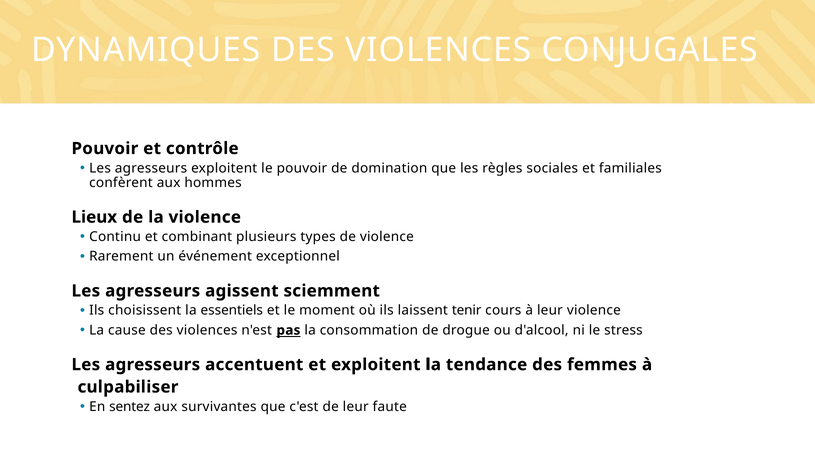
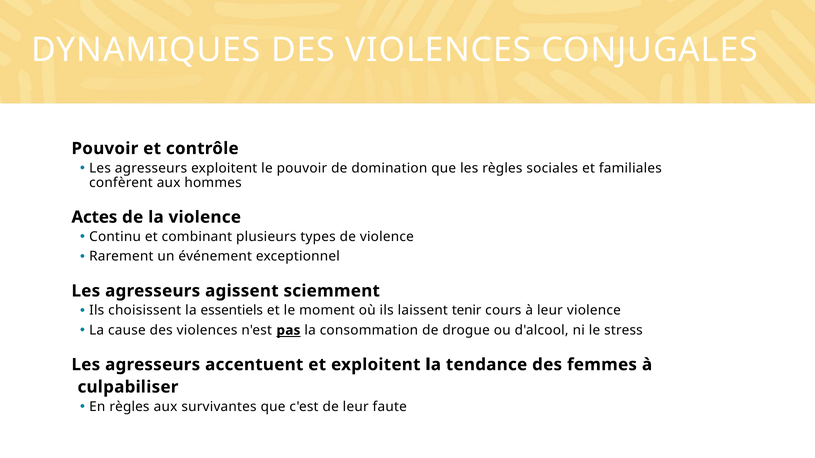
Lieux: Lieux -> Actes
En sentez: sentez -> règles
